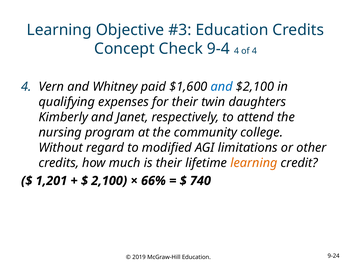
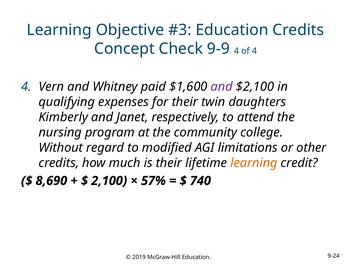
9-4: 9-4 -> 9-9
and at (222, 86) colour: blue -> purple
1,201: 1,201 -> 8,690
66%: 66% -> 57%
